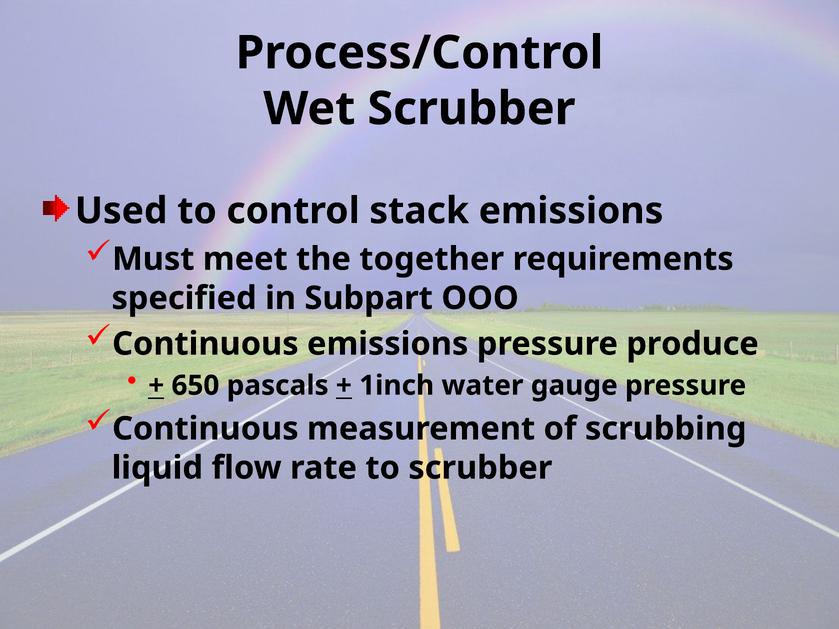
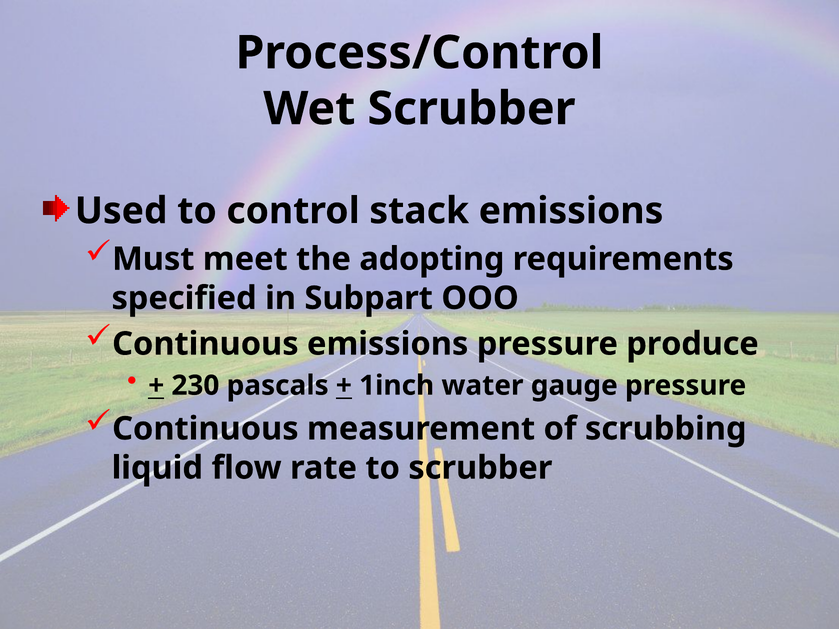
together: together -> adopting
650: 650 -> 230
